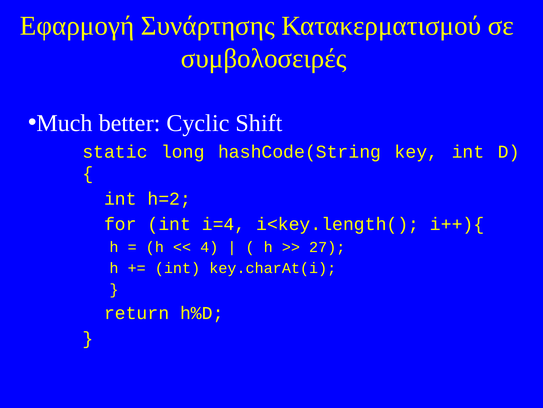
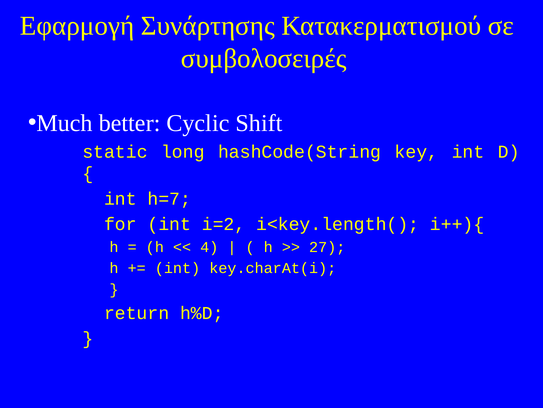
h=2: h=2 -> h=7
i=4: i=4 -> i=2
